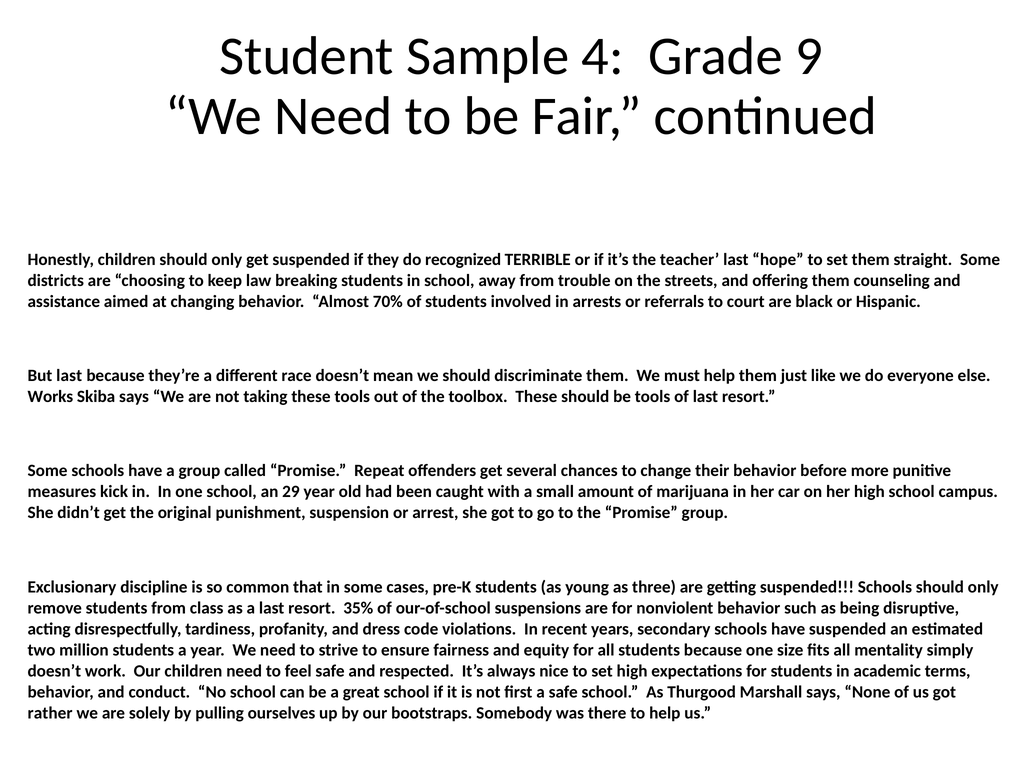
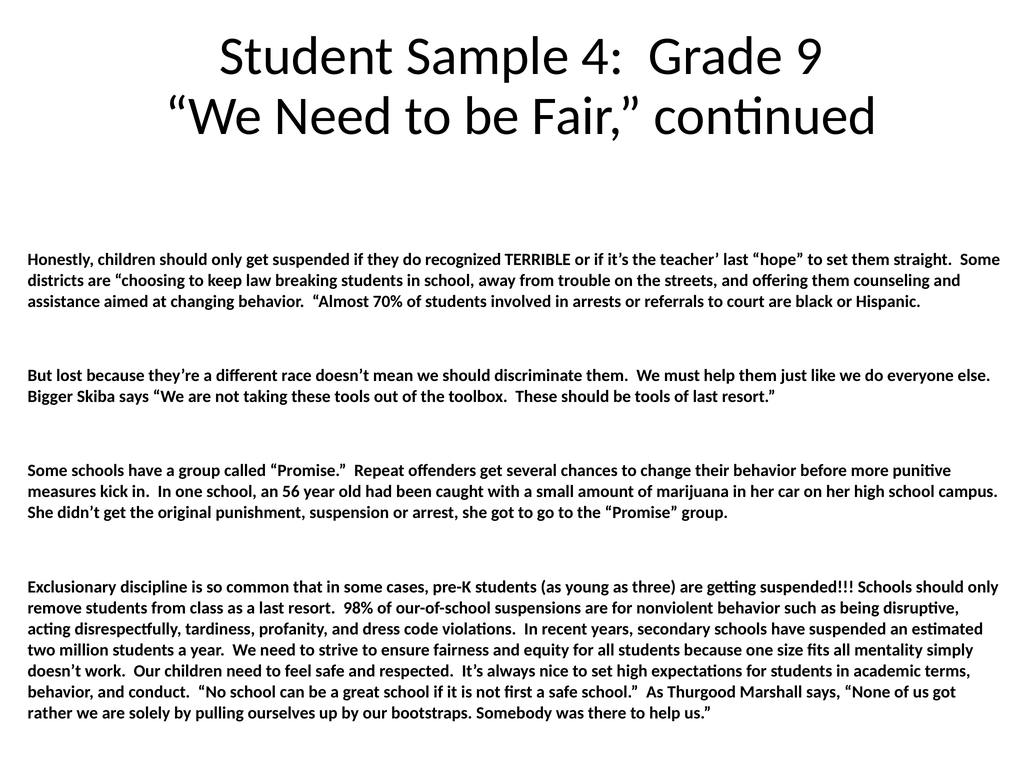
But last: last -> lost
Works: Works -> Bigger
29: 29 -> 56
35%: 35% -> 98%
